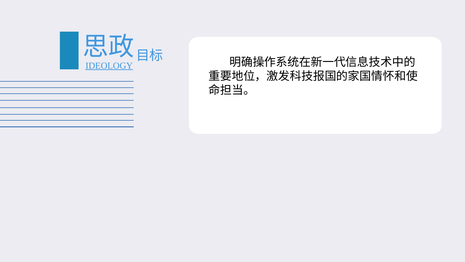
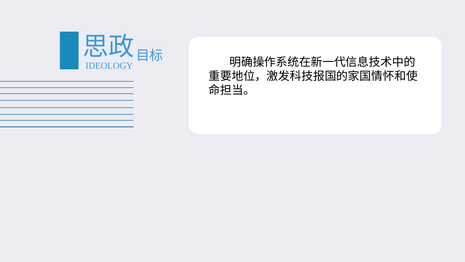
IDEOLOGY underline: present -> none
